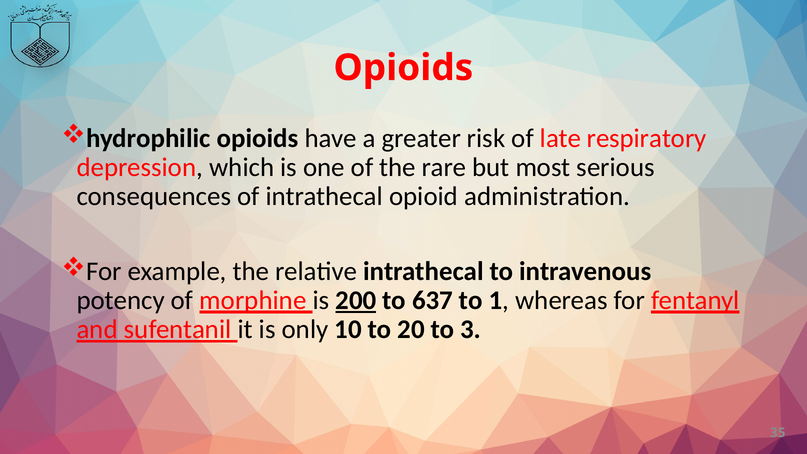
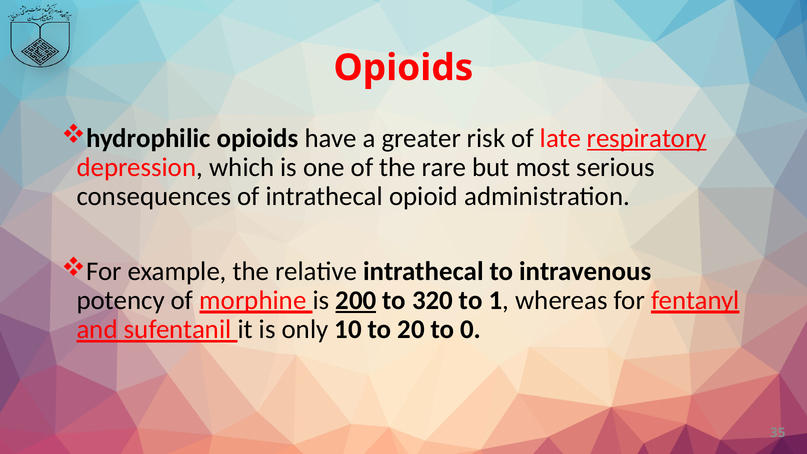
respiratory underline: none -> present
637: 637 -> 320
3: 3 -> 0
